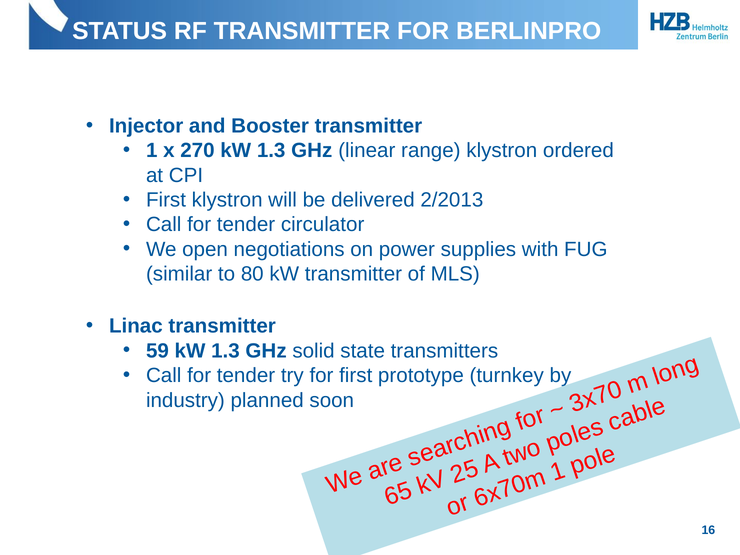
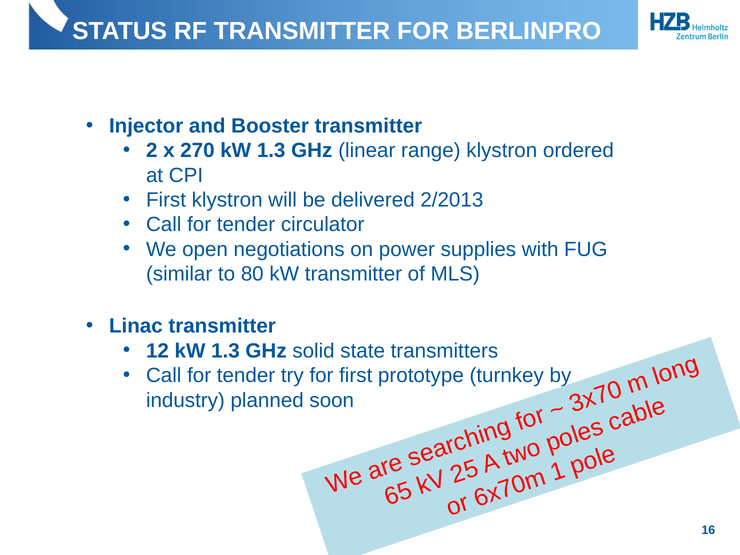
1 at (152, 151): 1 -> 2
59: 59 -> 12
